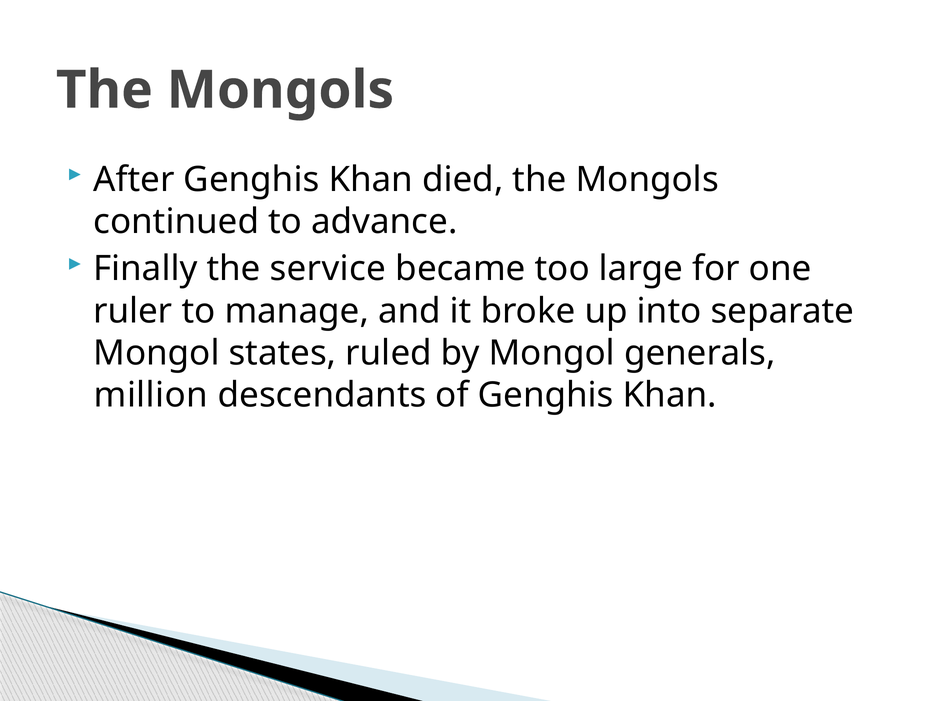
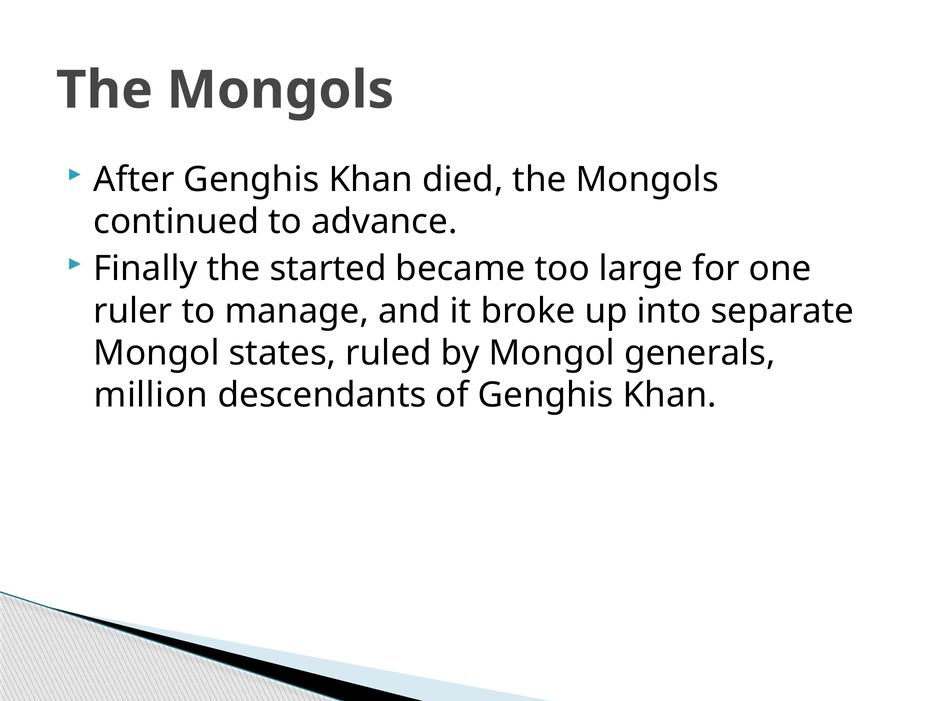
service: service -> started
